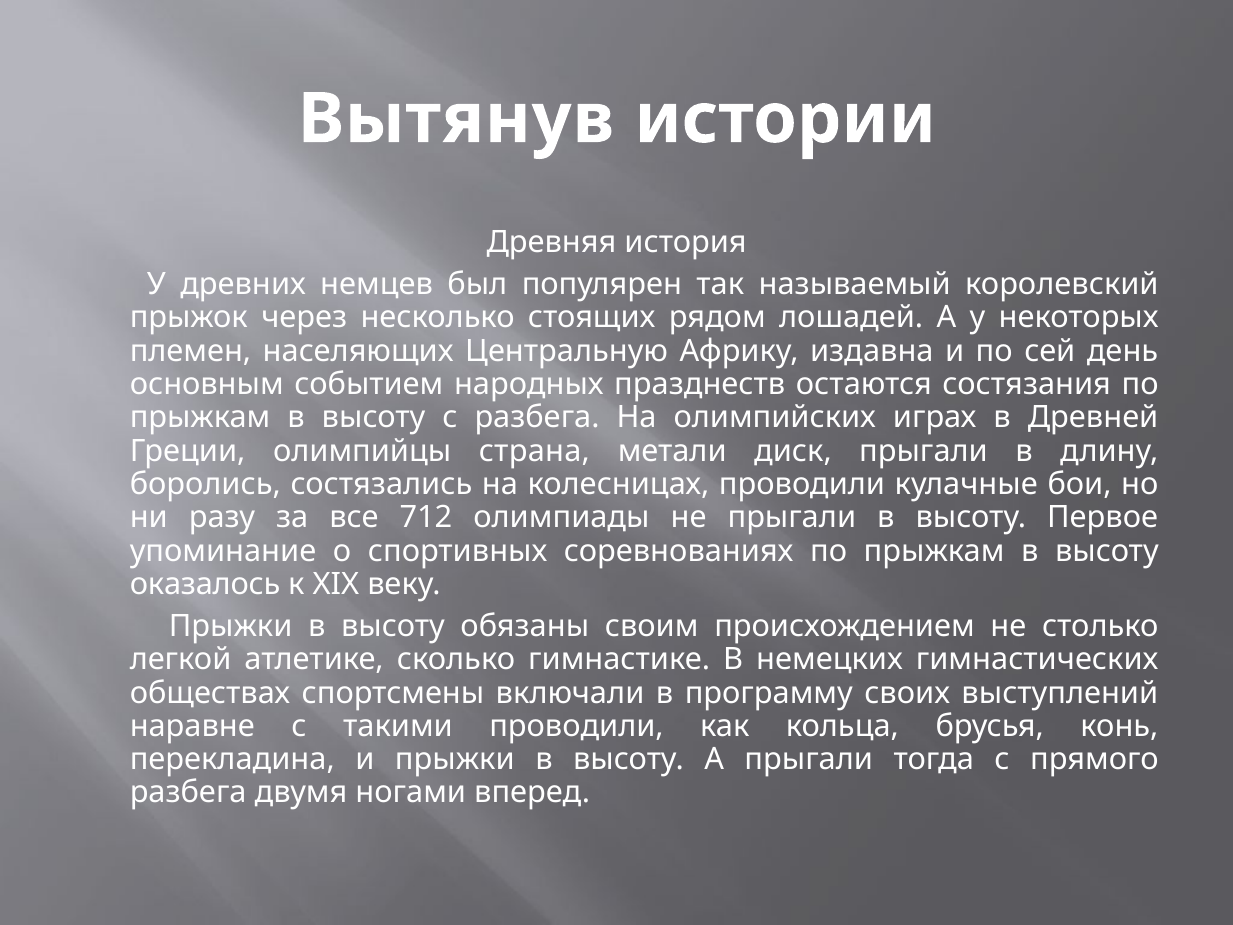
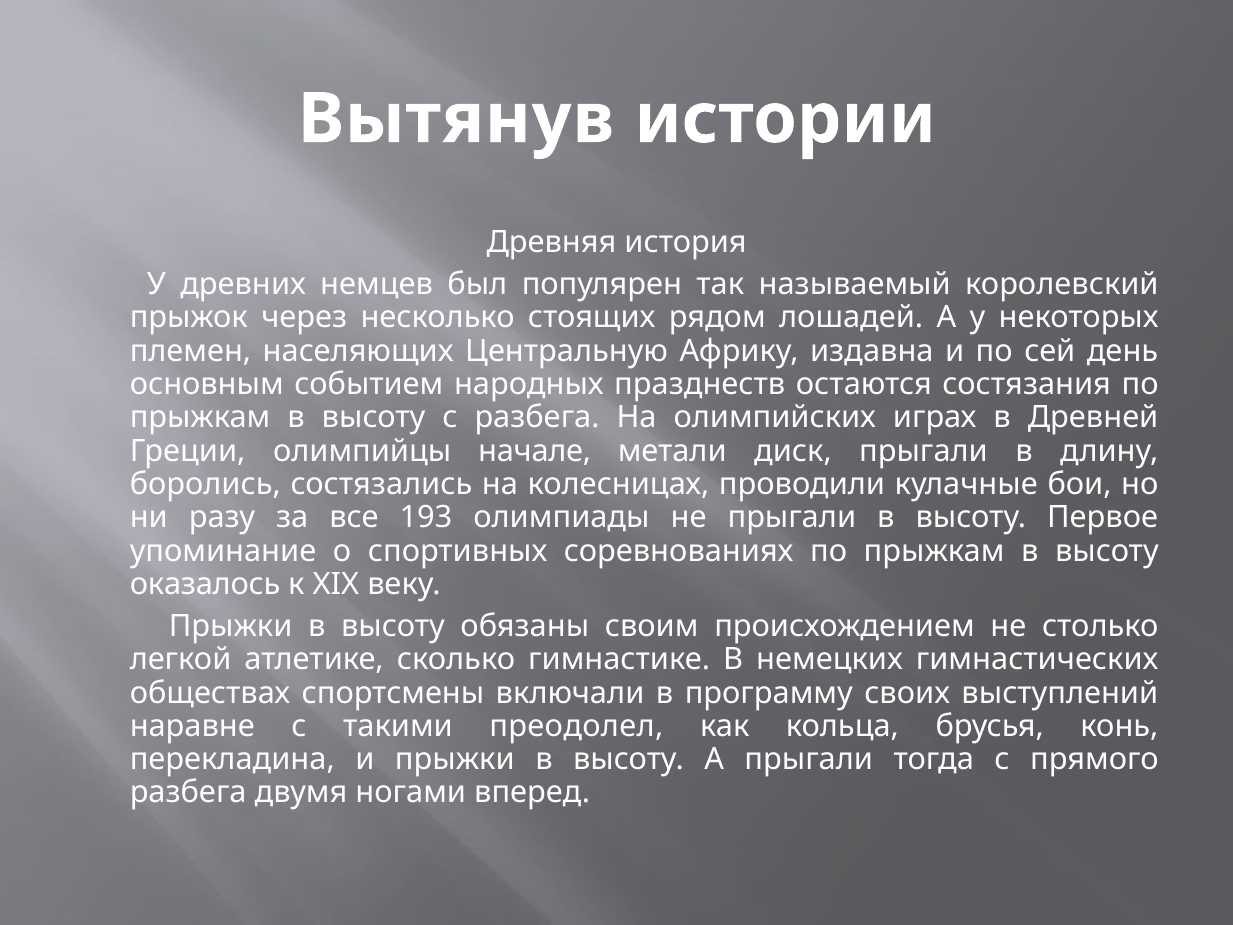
страна: страна -> начале
712: 712 -> 193
такими проводили: проводили -> преодолел
